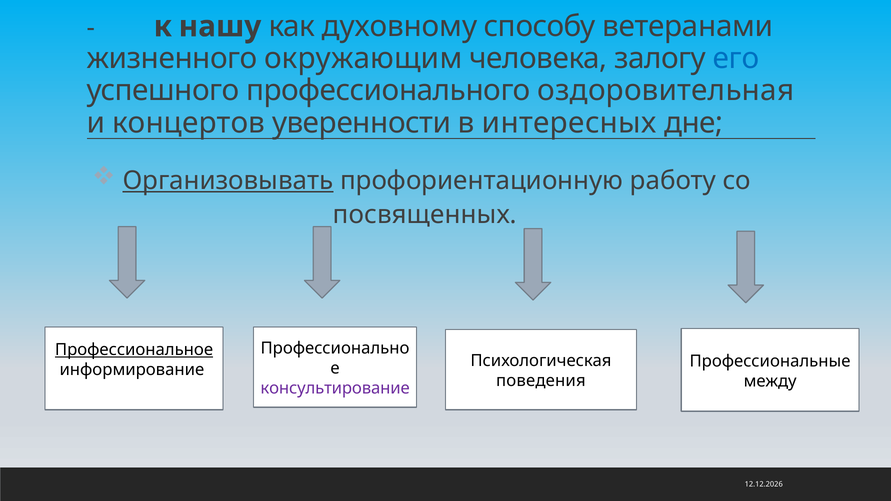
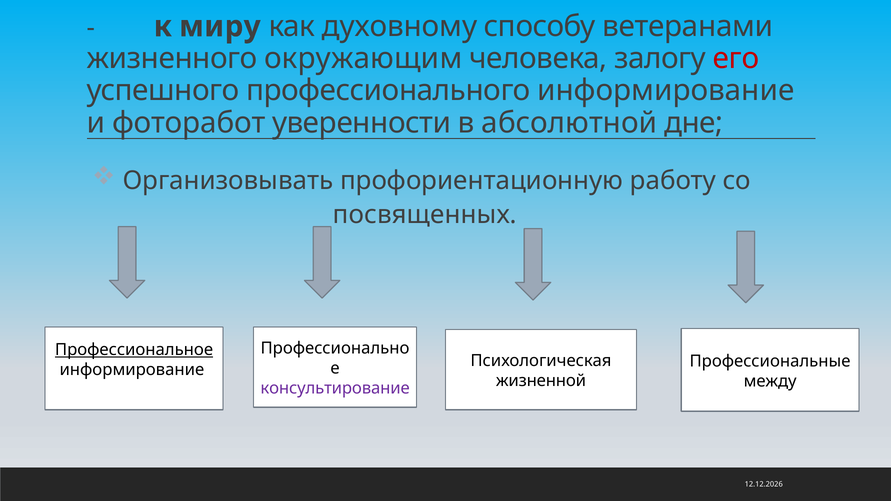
нашу: нашу -> миру
его colour: blue -> red
профессионального оздоровительная: оздоровительная -> информирование
концертов: концертов -> фоторабот
интересных: интересных -> абсолютной
Организовывать underline: present -> none
поведения: поведения -> жизненной
